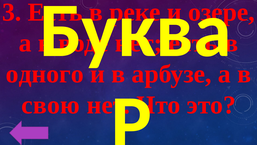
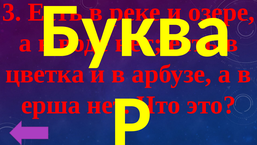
одного: одного -> цветка
свою: свою -> ерша
